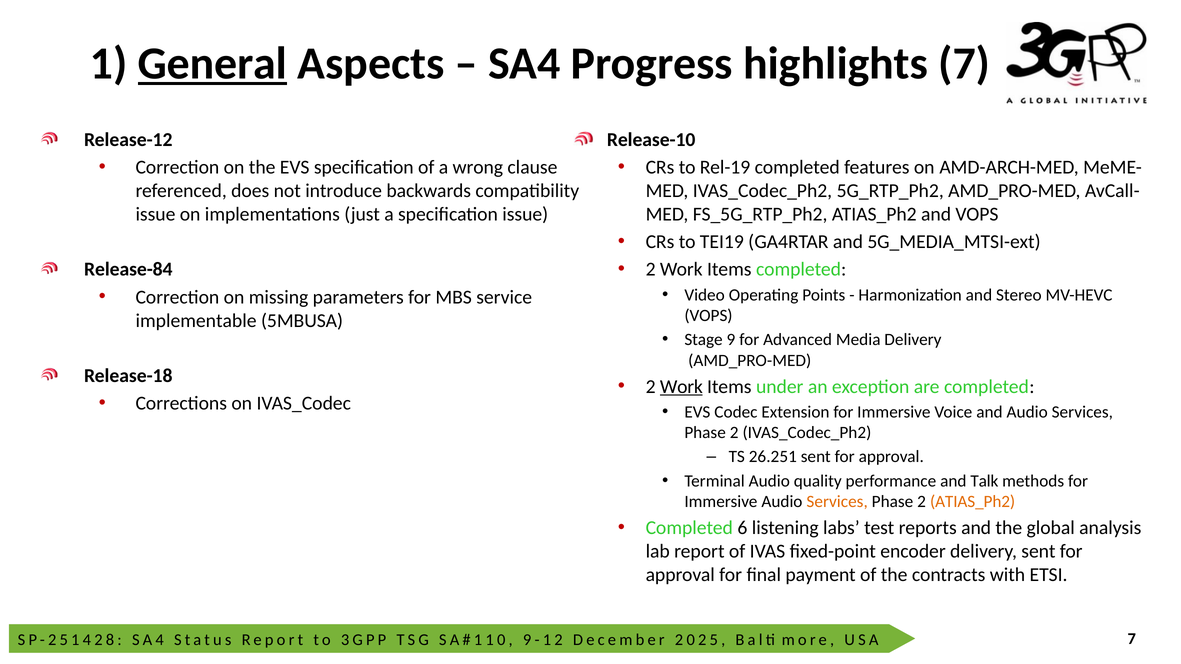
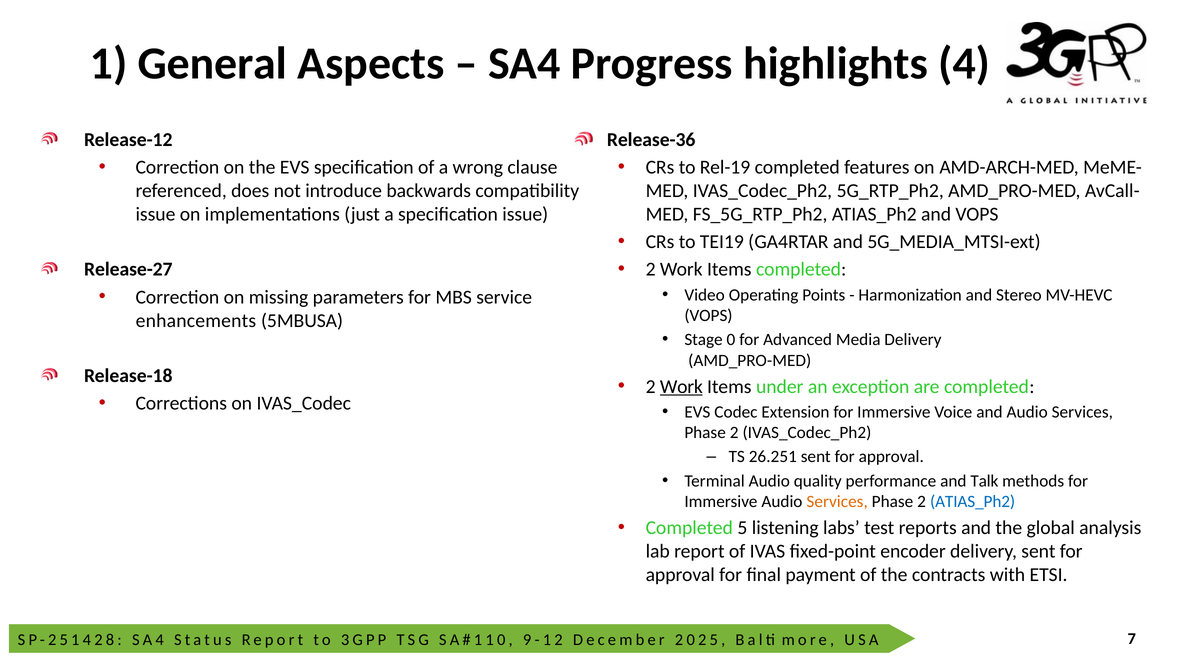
General underline: present -> none
highlights 7: 7 -> 4
Release-10: Release-10 -> Release-36
Release-84: Release-84 -> Release-27
implementable: implementable -> enhancements
9: 9 -> 0
ATIAS_Ph2 at (973, 502) colour: orange -> blue
6: 6 -> 5
